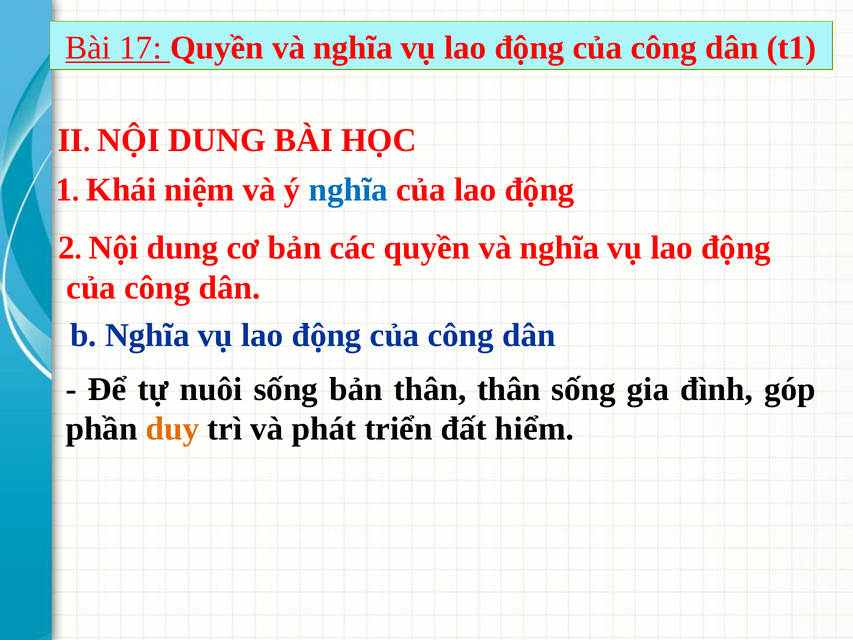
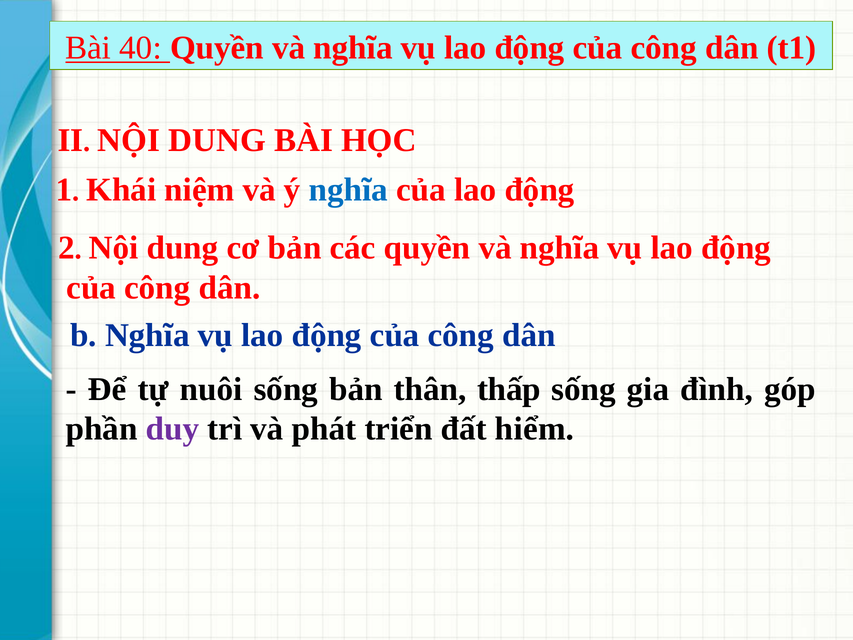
17: 17 -> 40
thân thân: thân -> thấp
duy colour: orange -> purple
